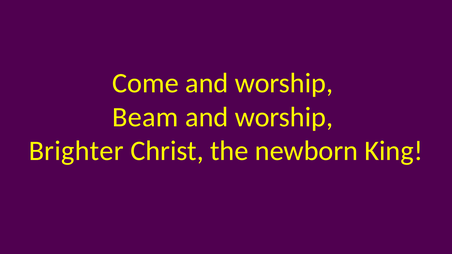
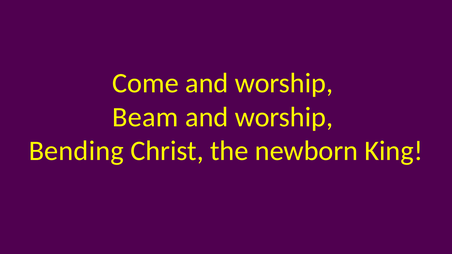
Brighter: Brighter -> Bending
